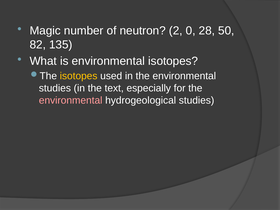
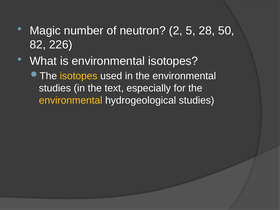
0: 0 -> 5
135: 135 -> 226
environmental at (71, 100) colour: pink -> yellow
